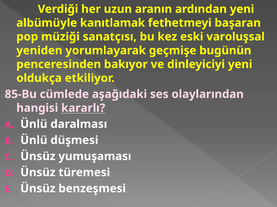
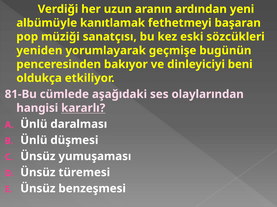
varoluşsal: varoluşsal -> sözcükleri
dinleyiciyi yeni: yeni -> beni
85-Bu: 85-Bu -> 81-Bu
